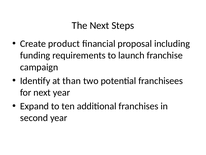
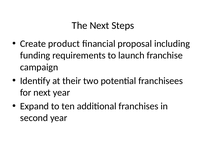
than: than -> their
